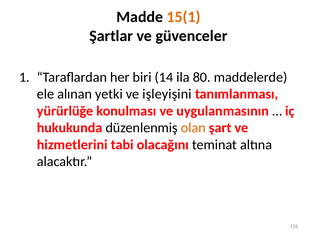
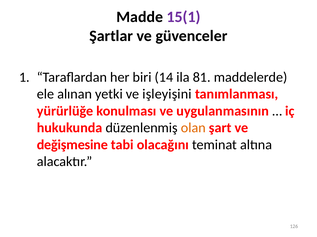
15(1 colour: orange -> purple
80: 80 -> 81
hizmetlerini: hizmetlerini -> değişmesine
